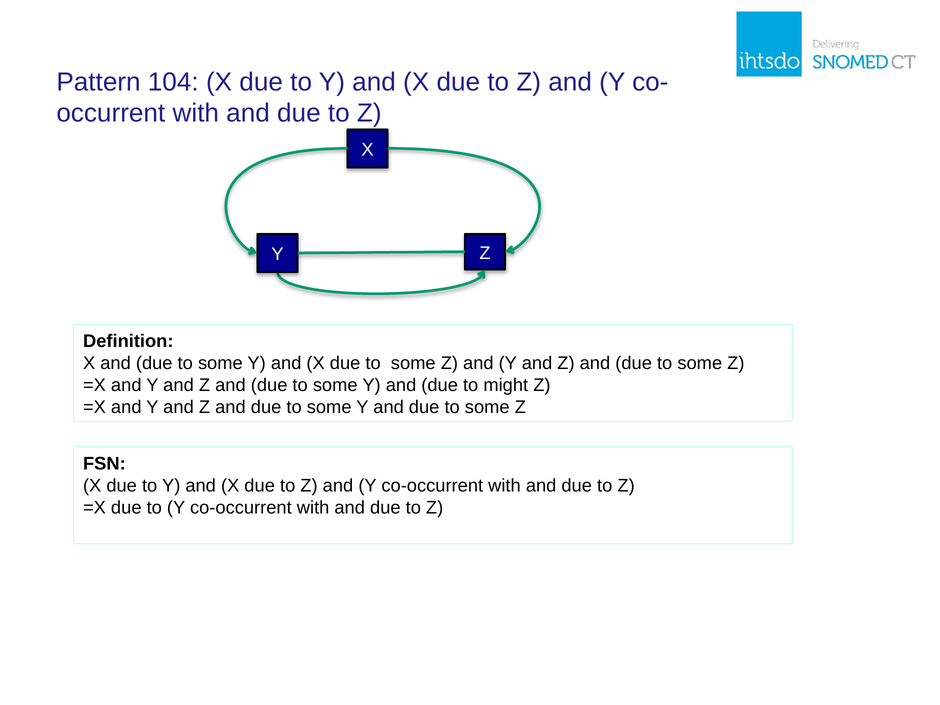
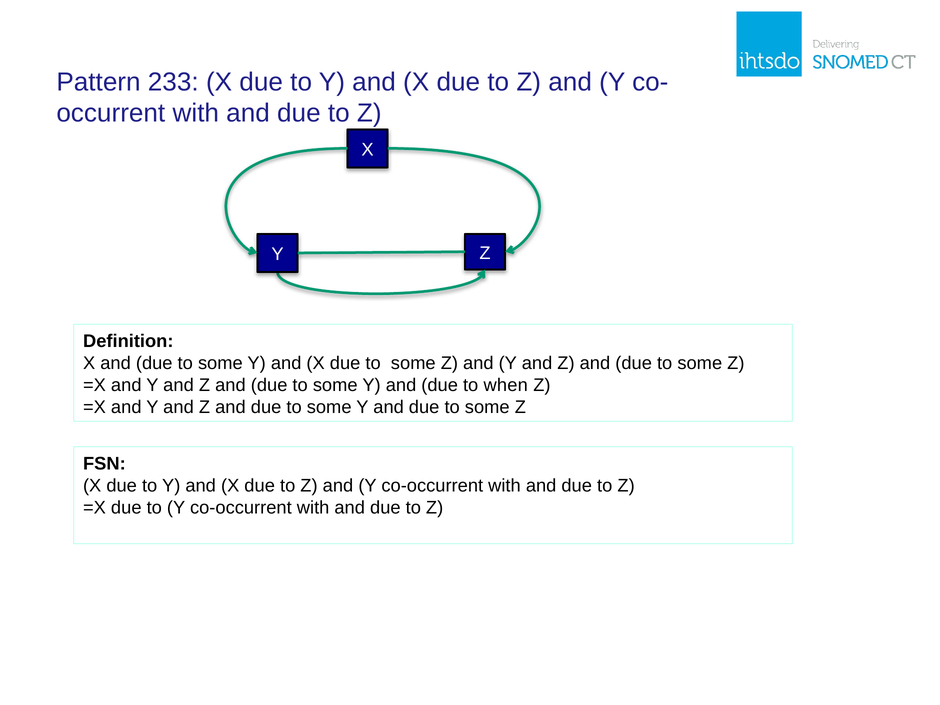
104: 104 -> 233
might: might -> when
